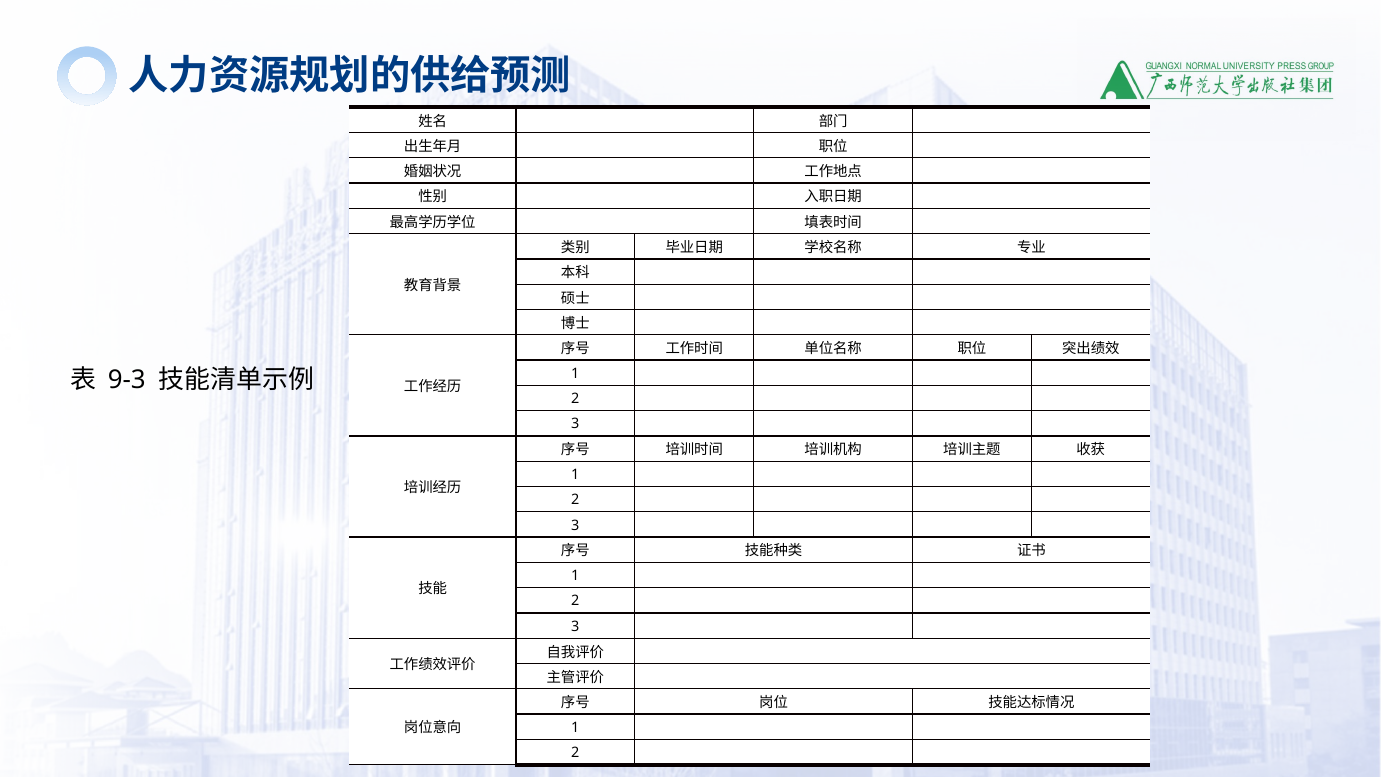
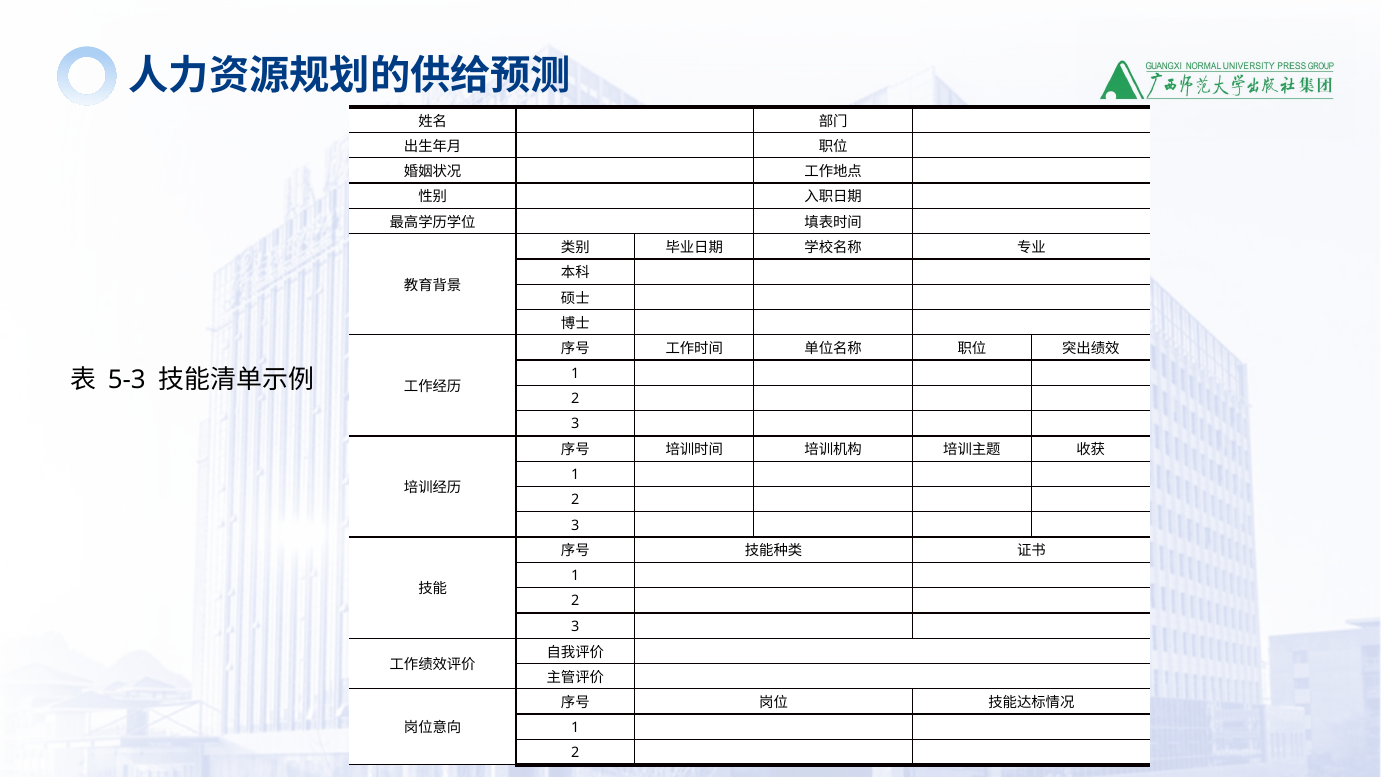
9-3: 9-3 -> 5-3
